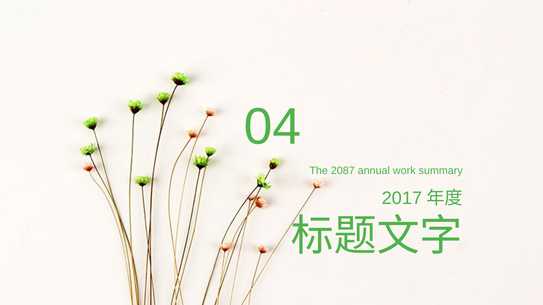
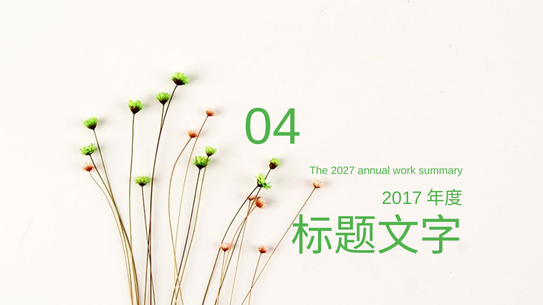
2087: 2087 -> 2027
